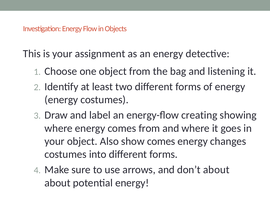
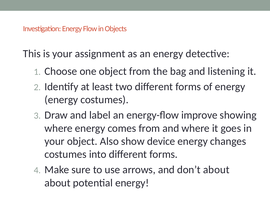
creating: creating -> improve
show comes: comes -> device
